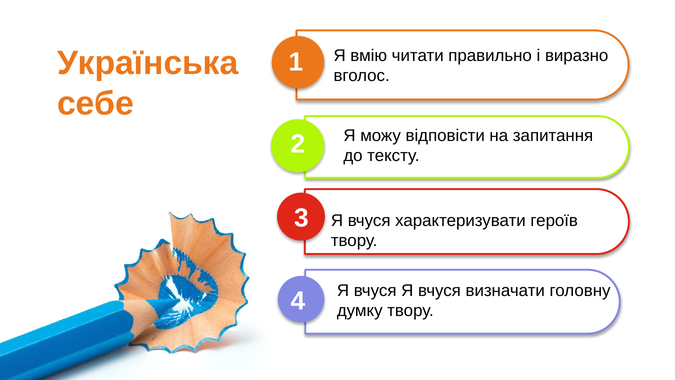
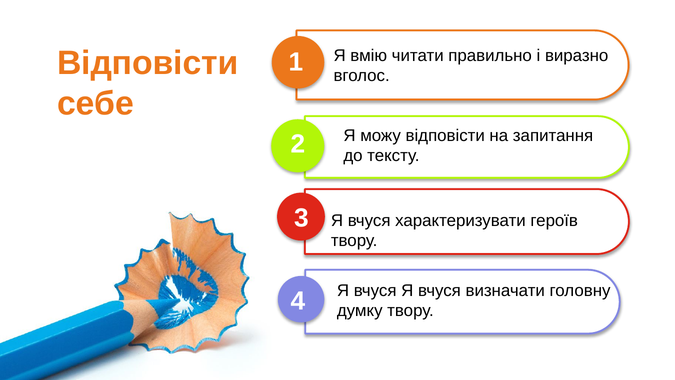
Українська at (148, 63): Українська -> Відповісти
